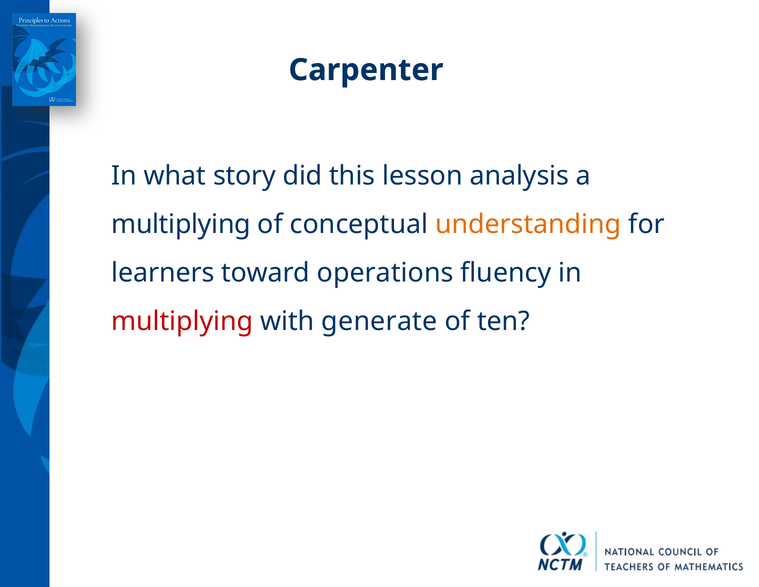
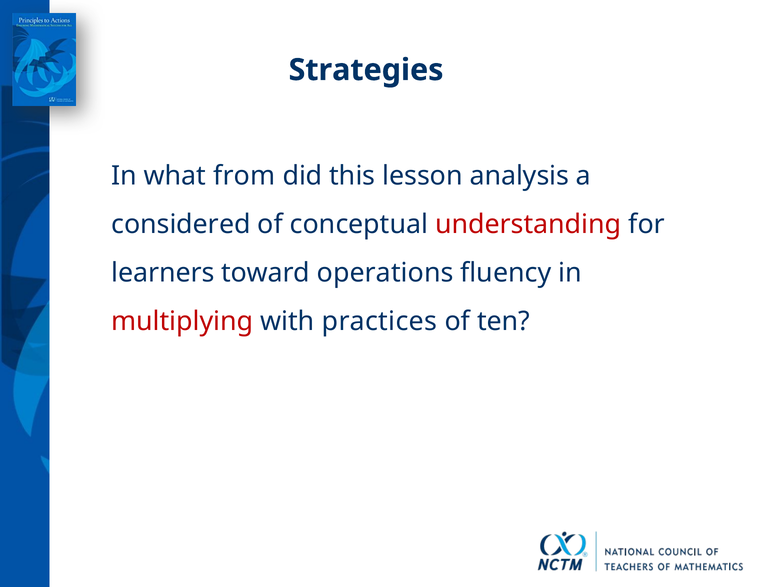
Carpenter: Carpenter -> Strategies
story: story -> from
multiplying at (181, 224): multiplying -> considered
understanding colour: orange -> red
generate: generate -> practices
